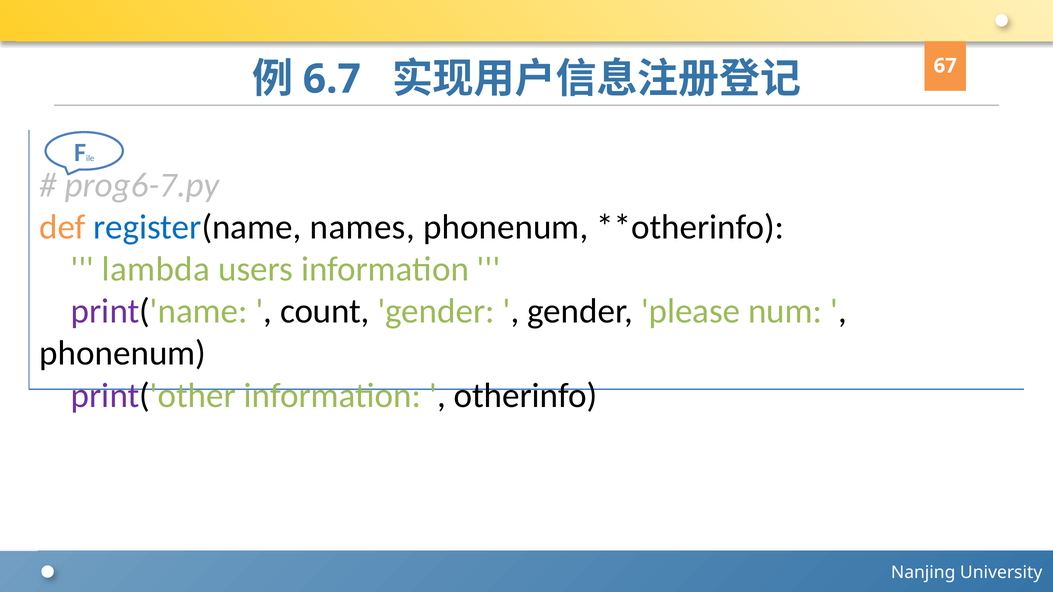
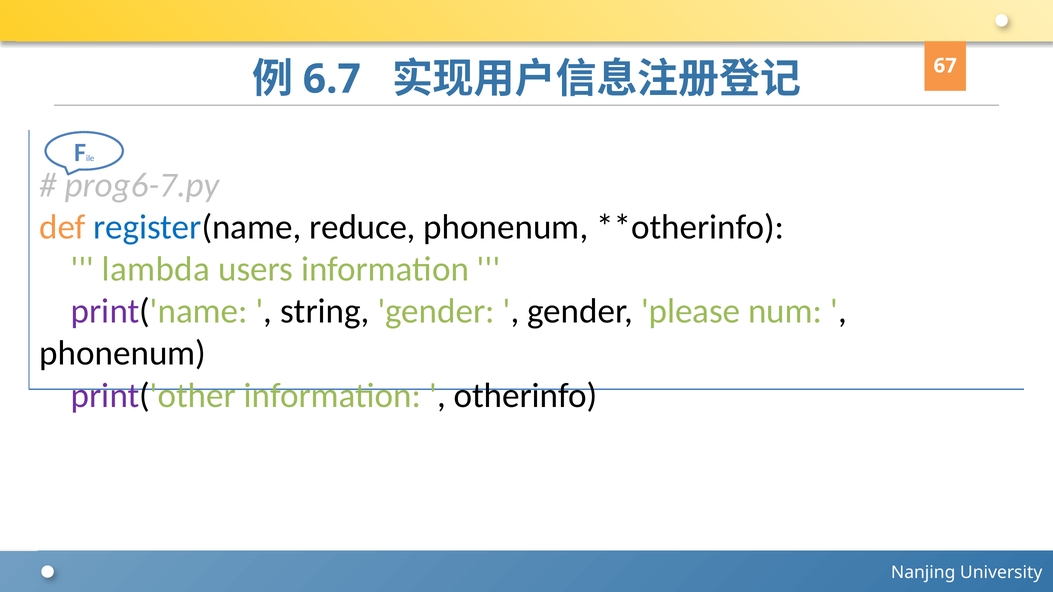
names: names -> reduce
count: count -> string
